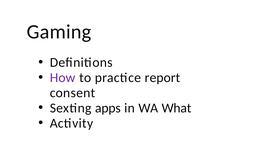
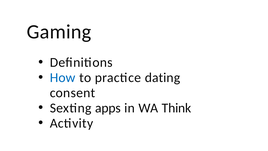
How colour: purple -> blue
report: report -> dating
What: What -> Think
